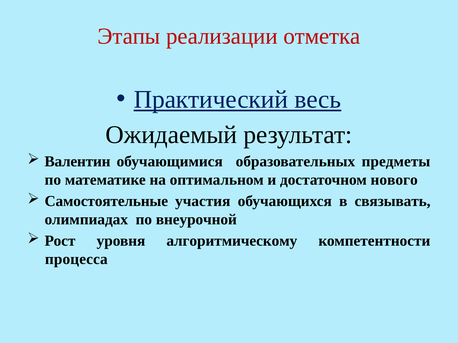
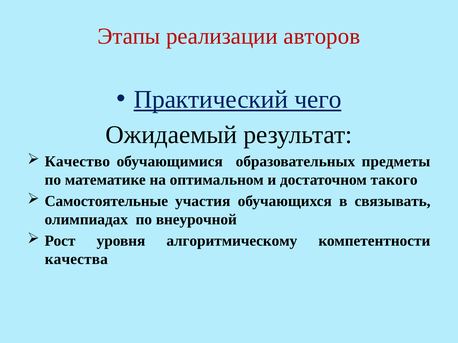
отметка: отметка -> авторов
весь: весь -> чего
Валентин: Валентин -> Качество
нового: нового -> такого
процесса: процесса -> качества
